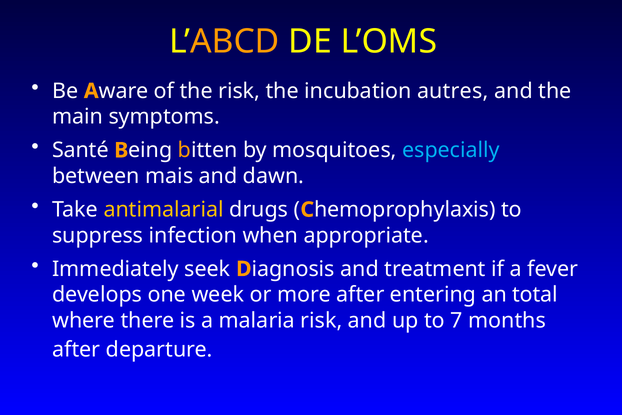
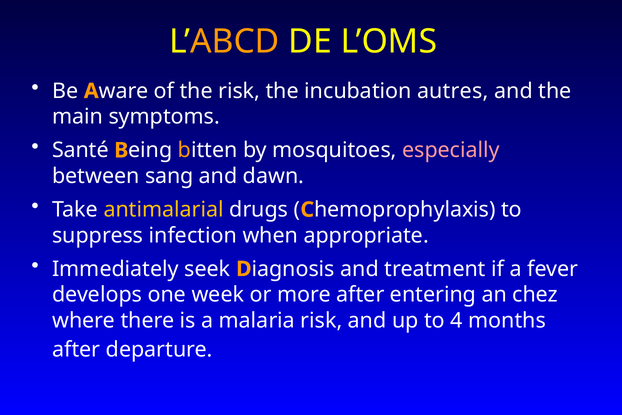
especially colour: light blue -> pink
mais: mais -> sang
total: total -> chez
7: 7 -> 4
